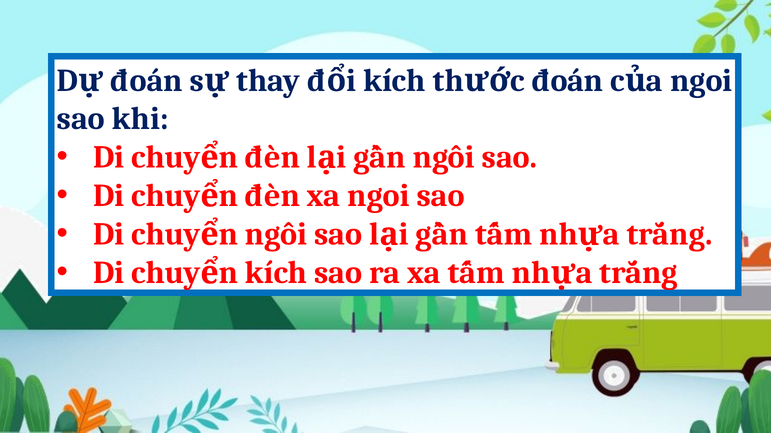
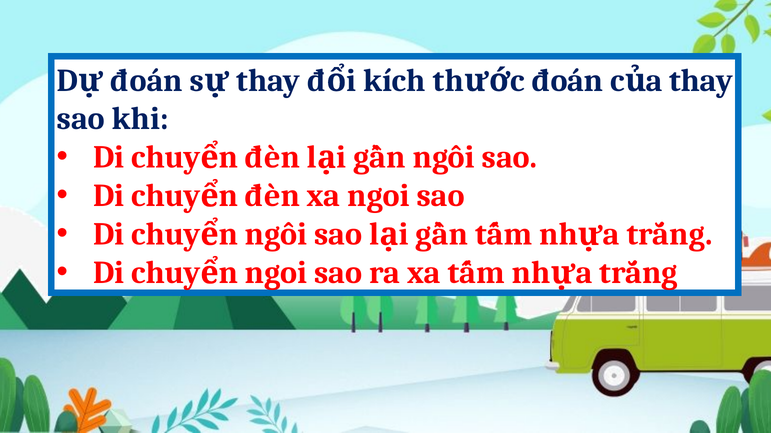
ngoi at (701, 81): ngoi -> thay
kích at (276, 273): kích -> ngoi
